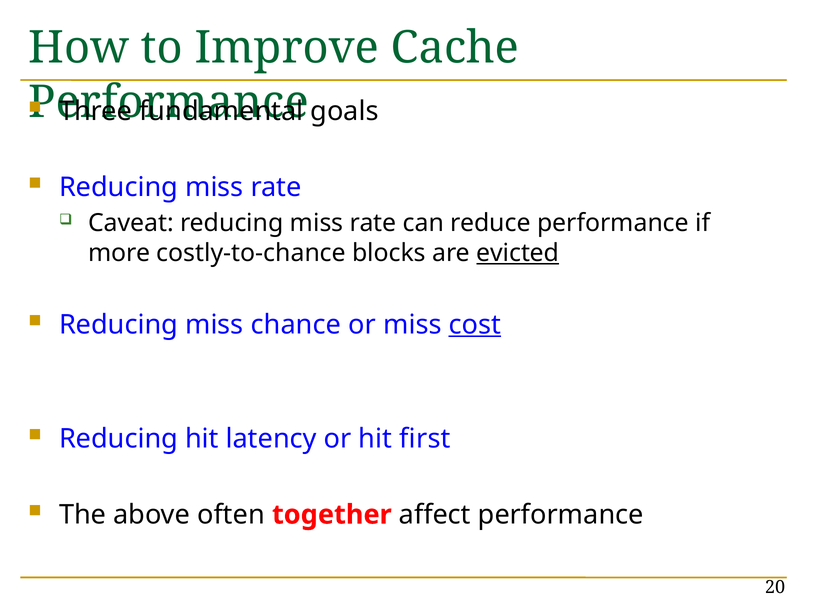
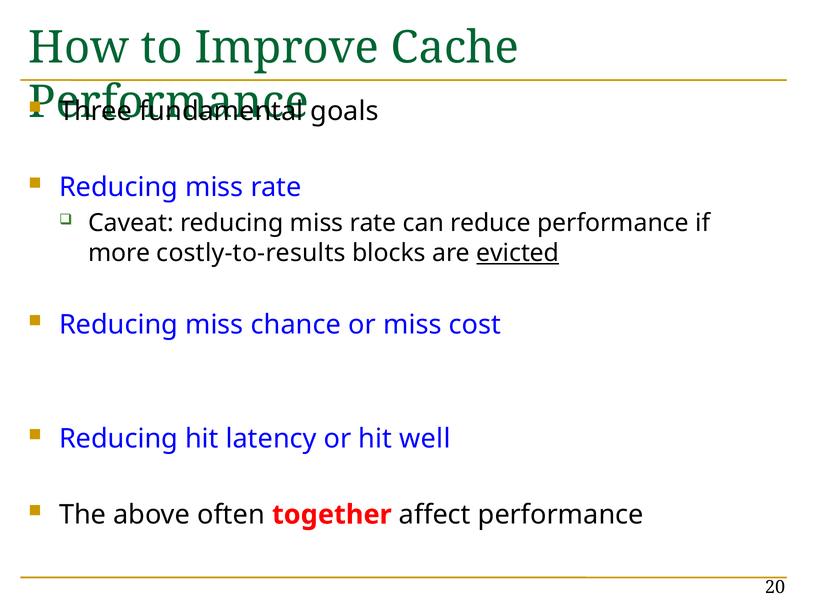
costly-to-chance: costly-to-chance -> costly-to-results
cost underline: present -> none
first: first -> well
